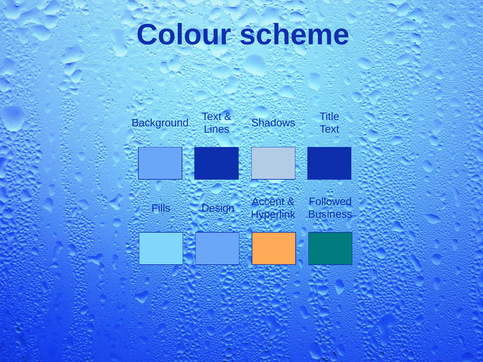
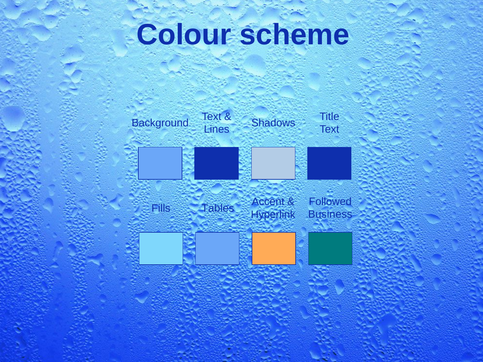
Design: Design -> Tables
